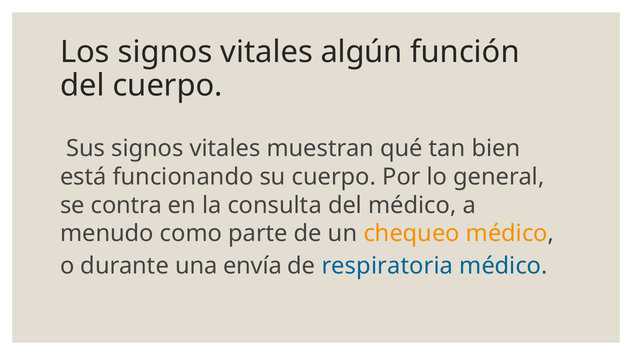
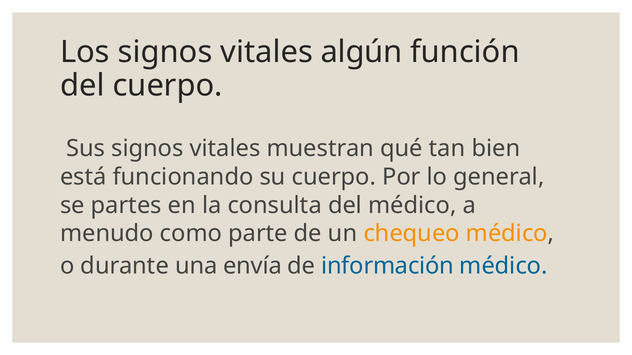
contra: contra -> partes
respiratoria: respiratoria -> información
